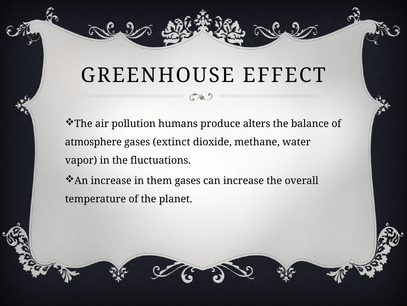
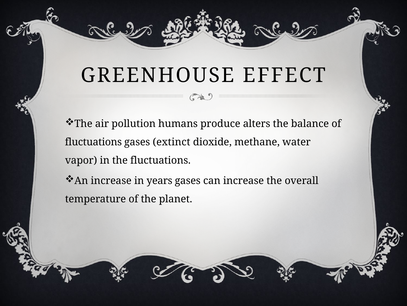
atmosphere at (93, 142): atmosphere -> fluctuations
them: them -> years
